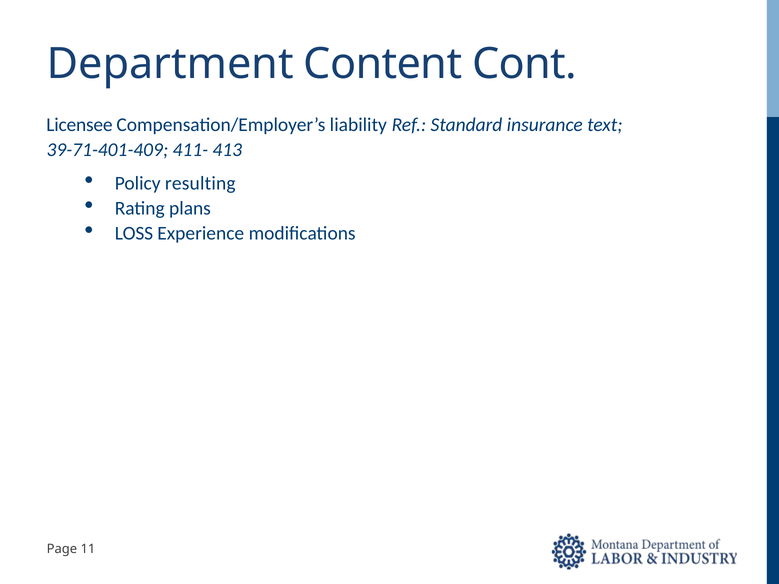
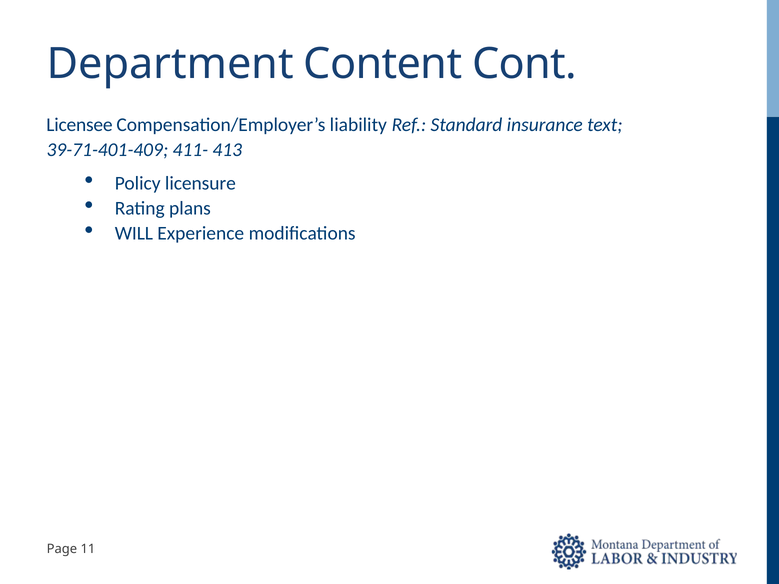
resulting: resulting -> licensure
LOSS: LOSS -> WILL
